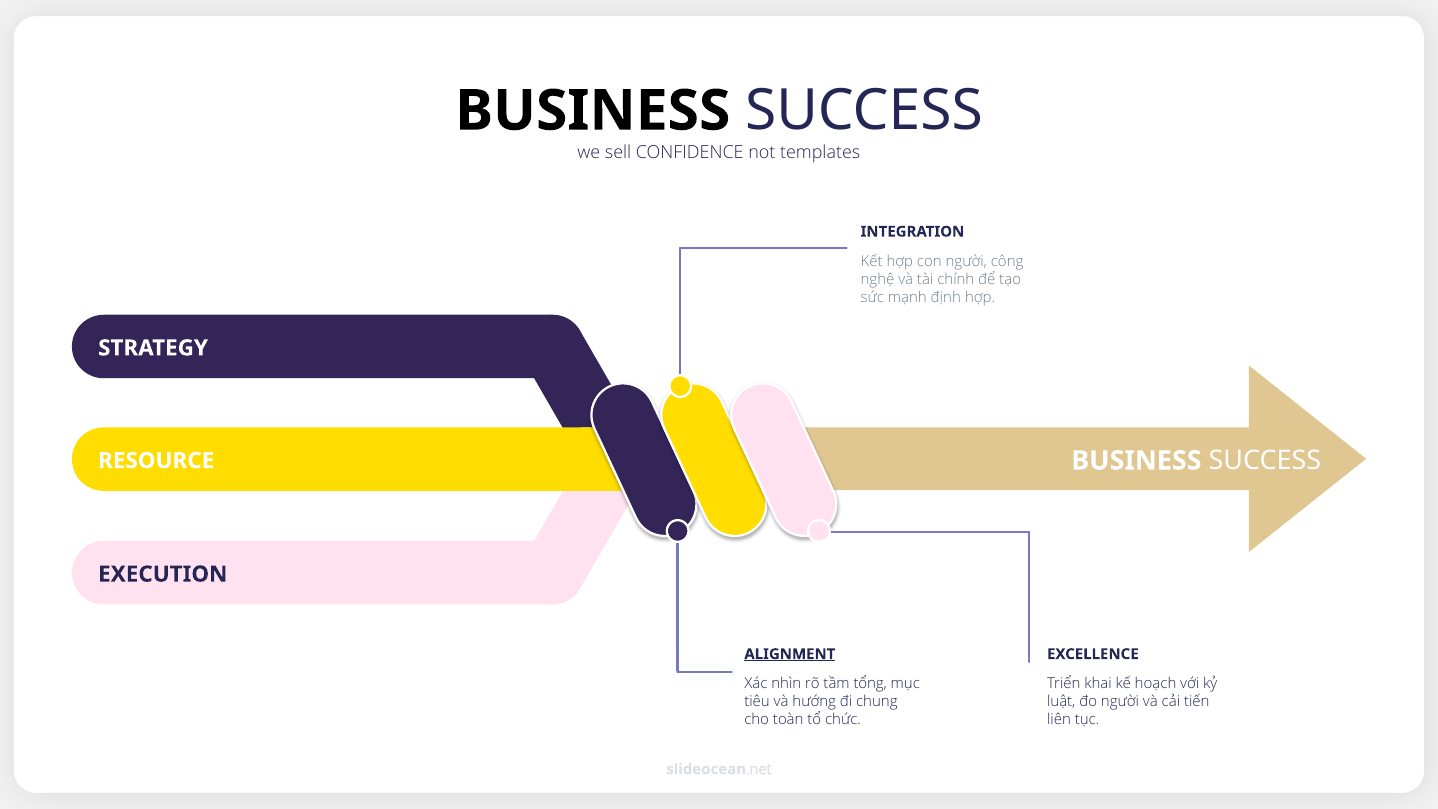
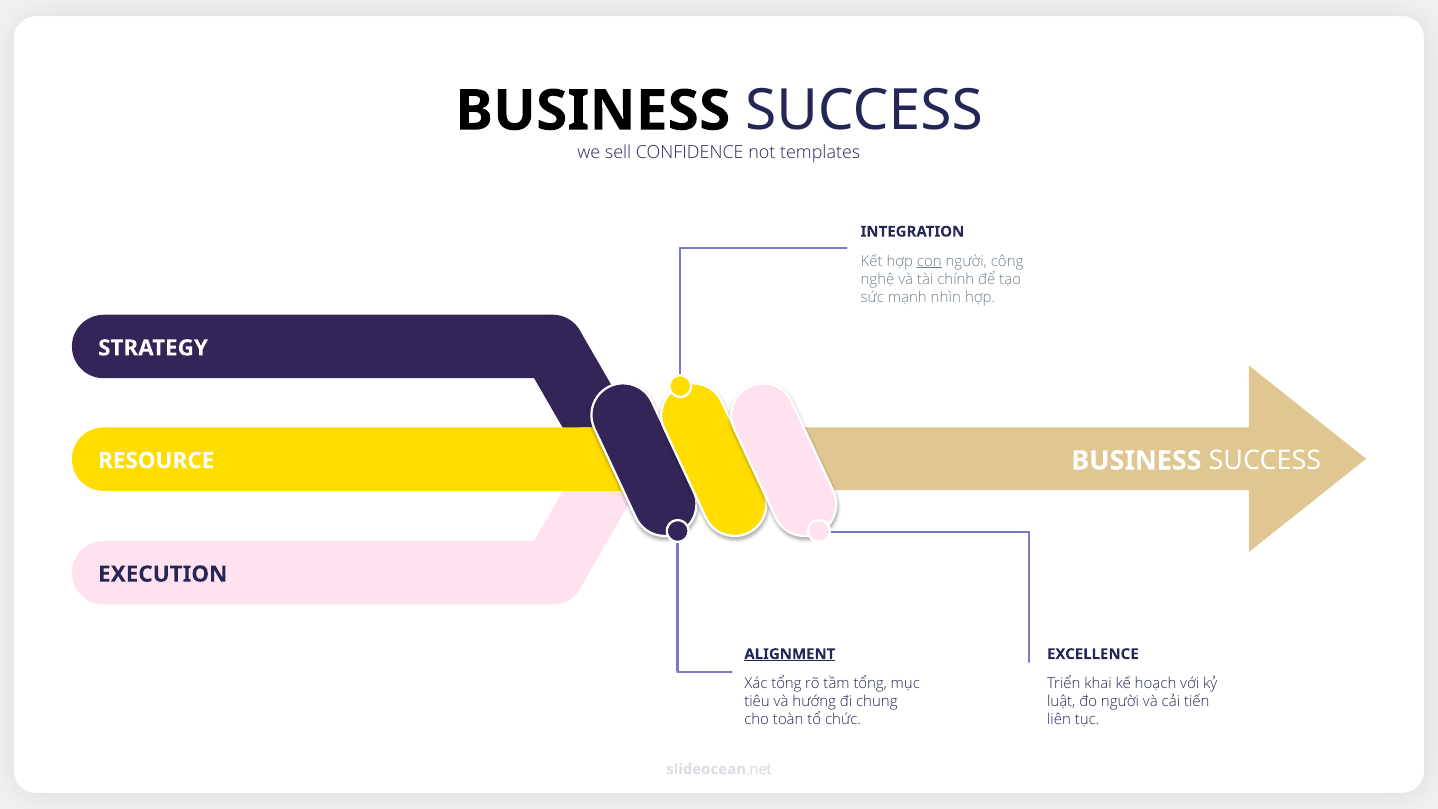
con underline: none -> present
định: định -> nhìn
Xác nhìn: nhìn -> tổng
